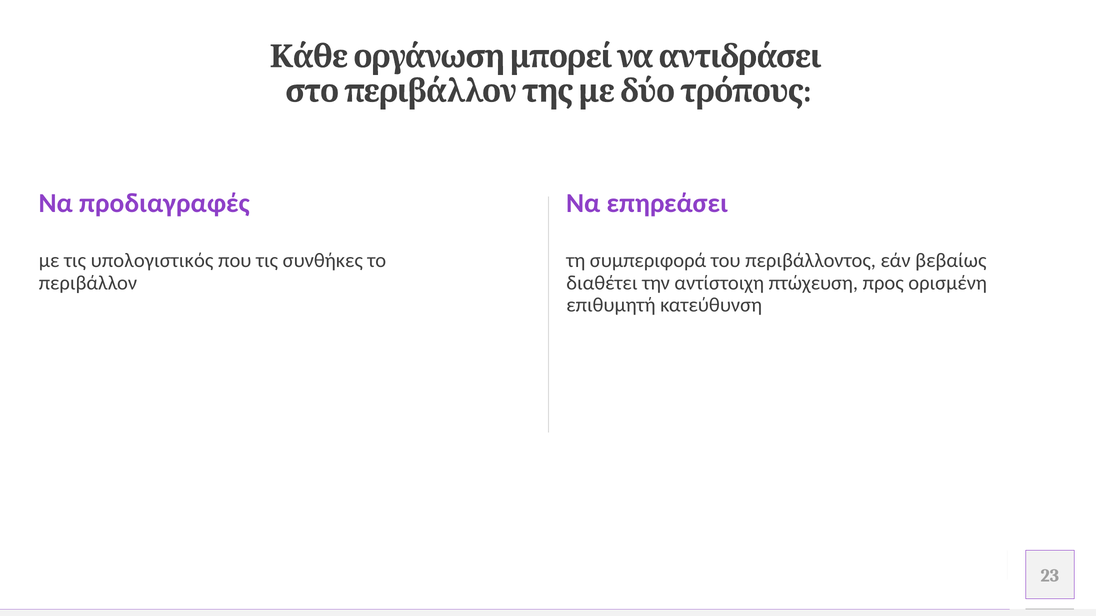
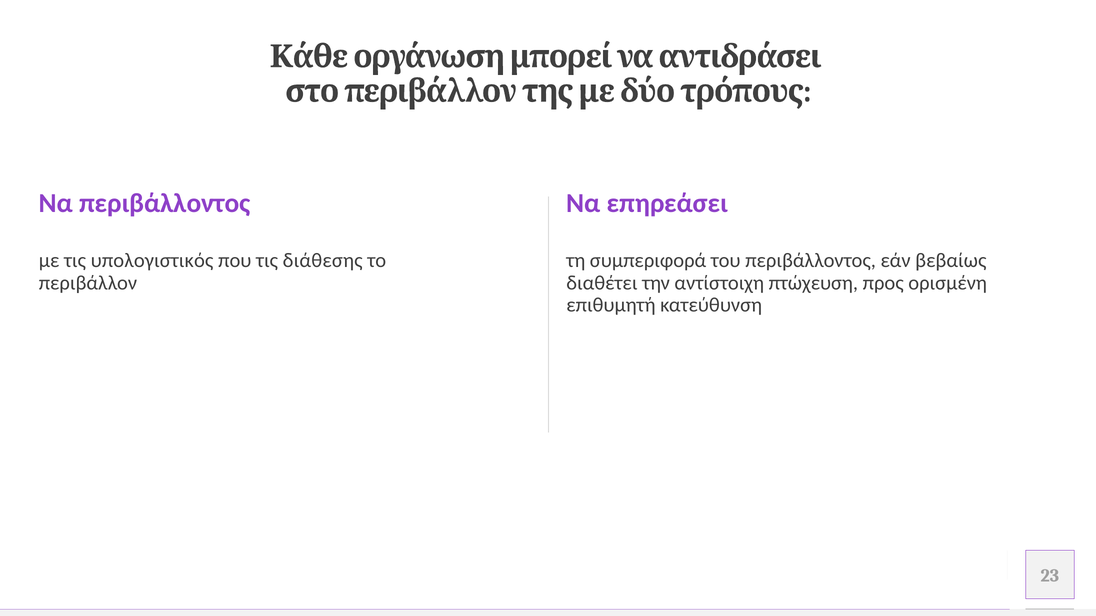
Να προδιαγραφές: προδιαγραφές -> περιβάλλοντος
συνθήκες: συνθήκες -> διάθεσης
